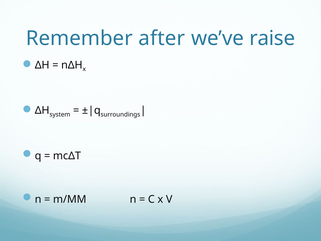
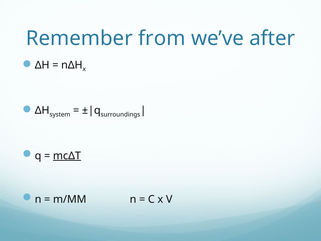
after: after -> from
raise: raise -> after
mcΔT underline: none -> present
